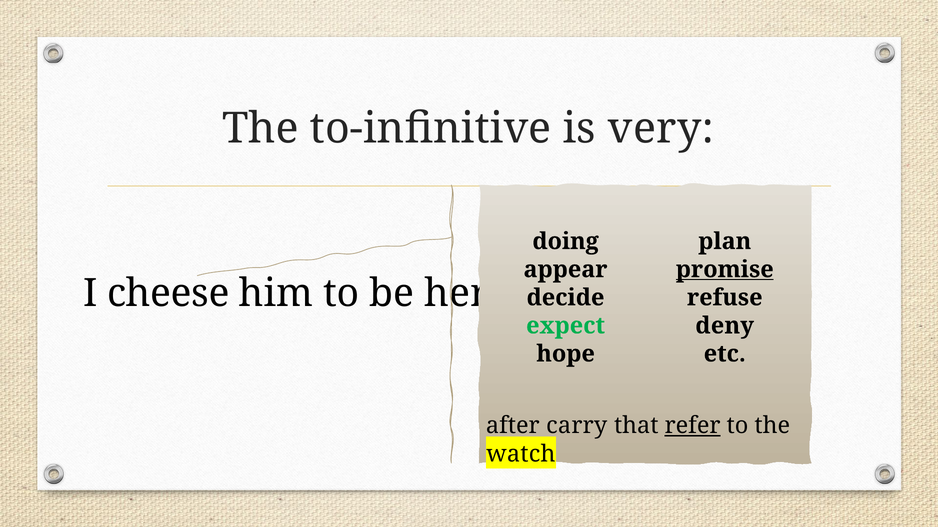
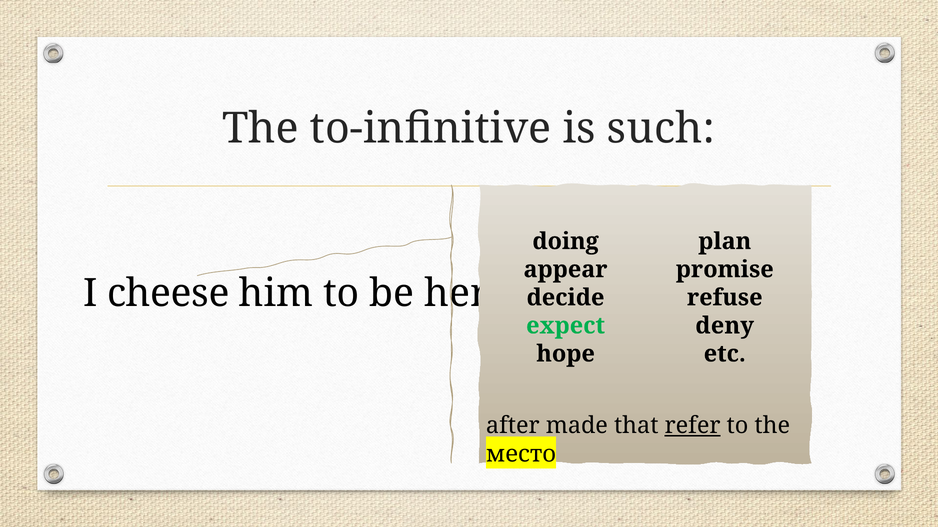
very: very -> such
promise underline: present -> none
carry: carry -> made
watch: watch -> место
